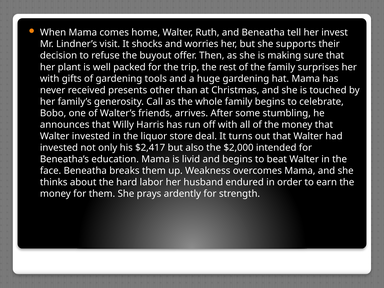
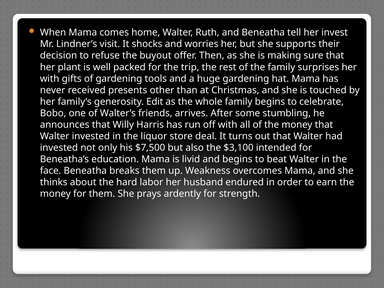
Call: Call -> Edit
$2,417: $2,417 -> $7,500
$2,000: $2,000 -> $3,100
